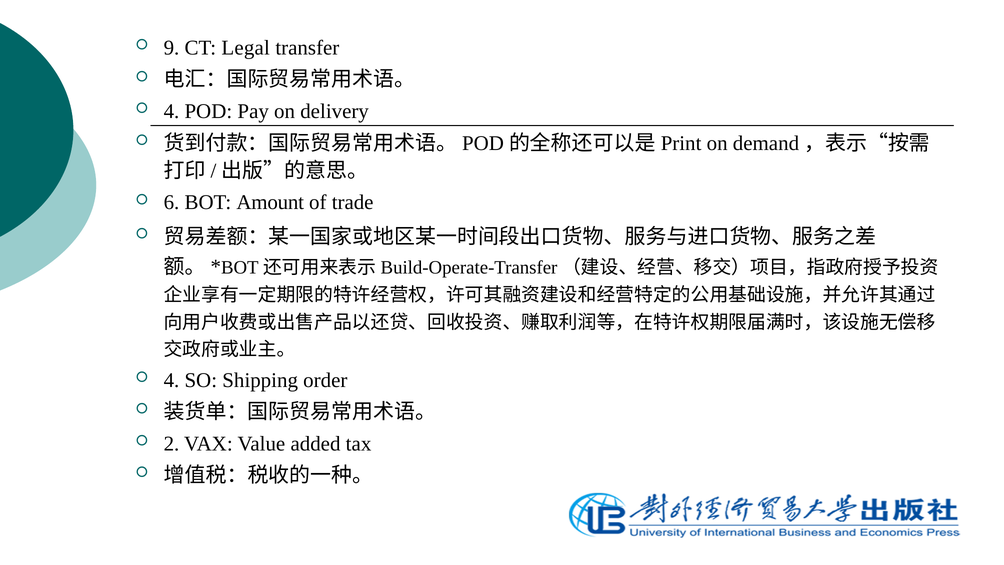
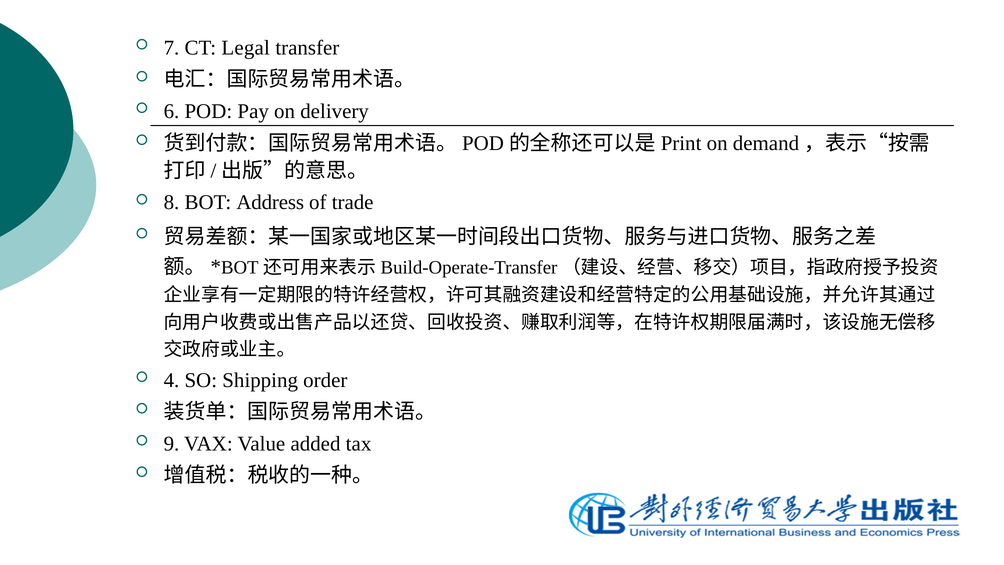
9: 9 -> 7
4 at (172, 111): 4 -> 6
6: 6 -> 8
Amount: Amount -> Address
2: 2 -> 9
